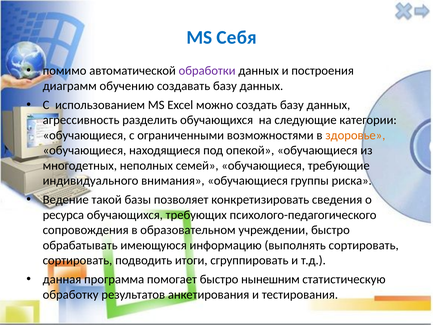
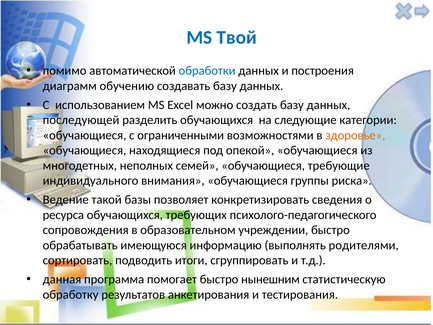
Себя: Себя -> Твой
обработки colour: purple -> blue
агрессивность: агрессивность -> последующей
выполнять сортировать: сортировать -> родителями
